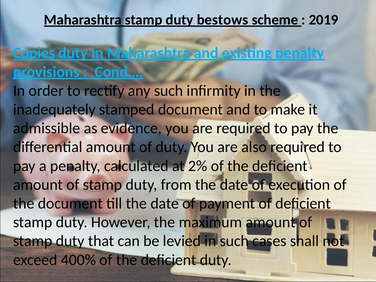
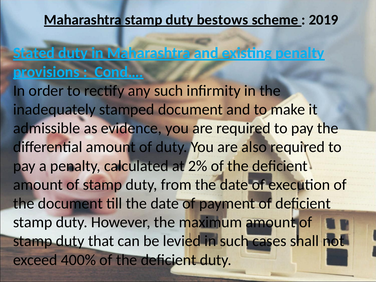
Copies: Copies -> Stated
